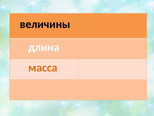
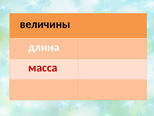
масса colour: orange -> red
